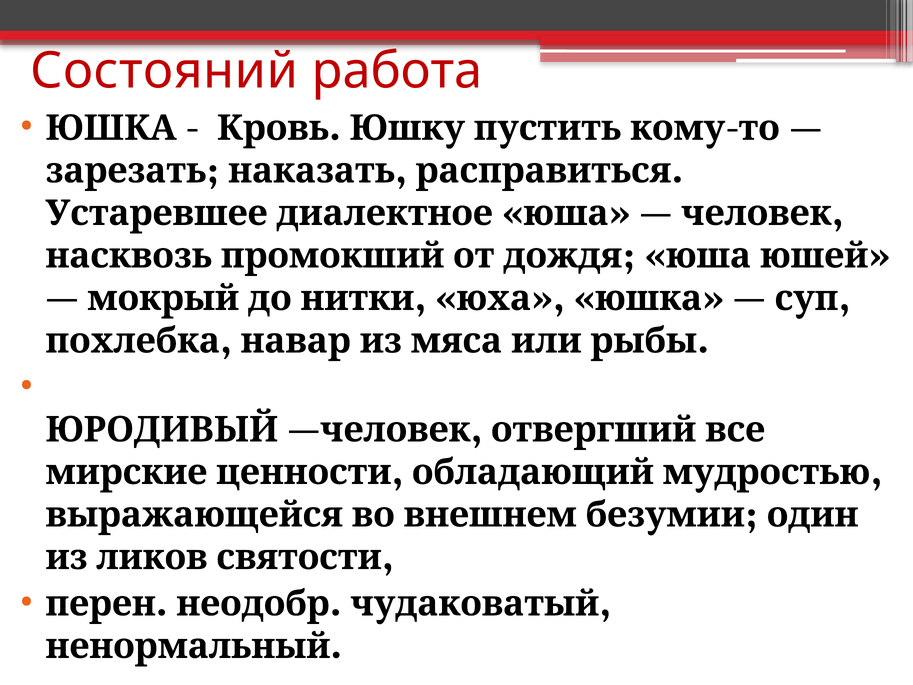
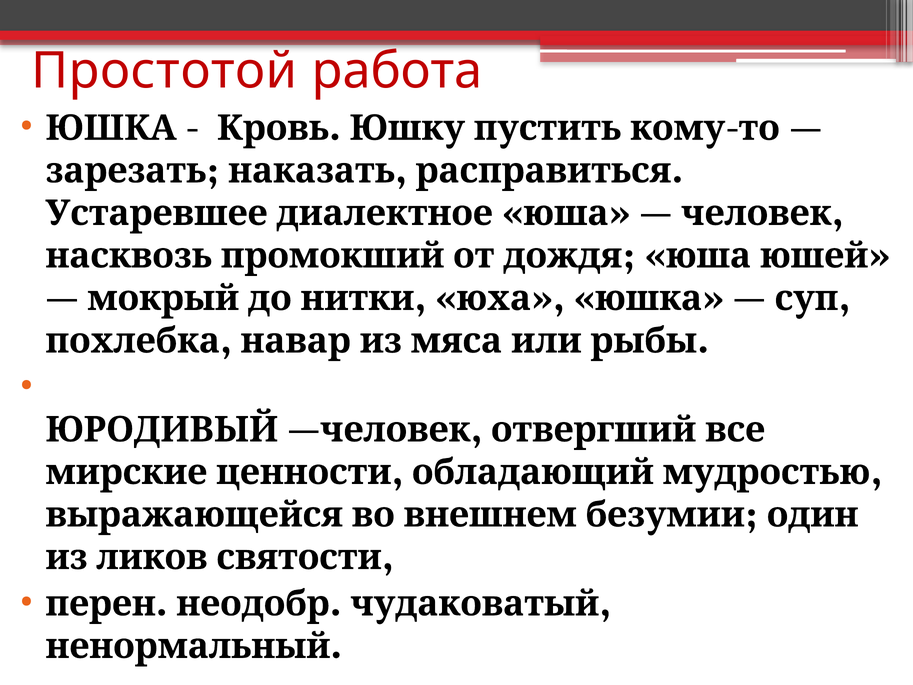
Состояний: Состояний -> Простотой
